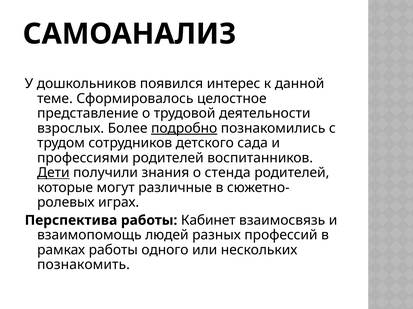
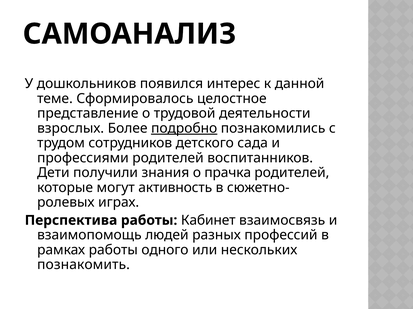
Дети underline: present -> none
стенда: стенда -> прачка
различные: различные -> активность
